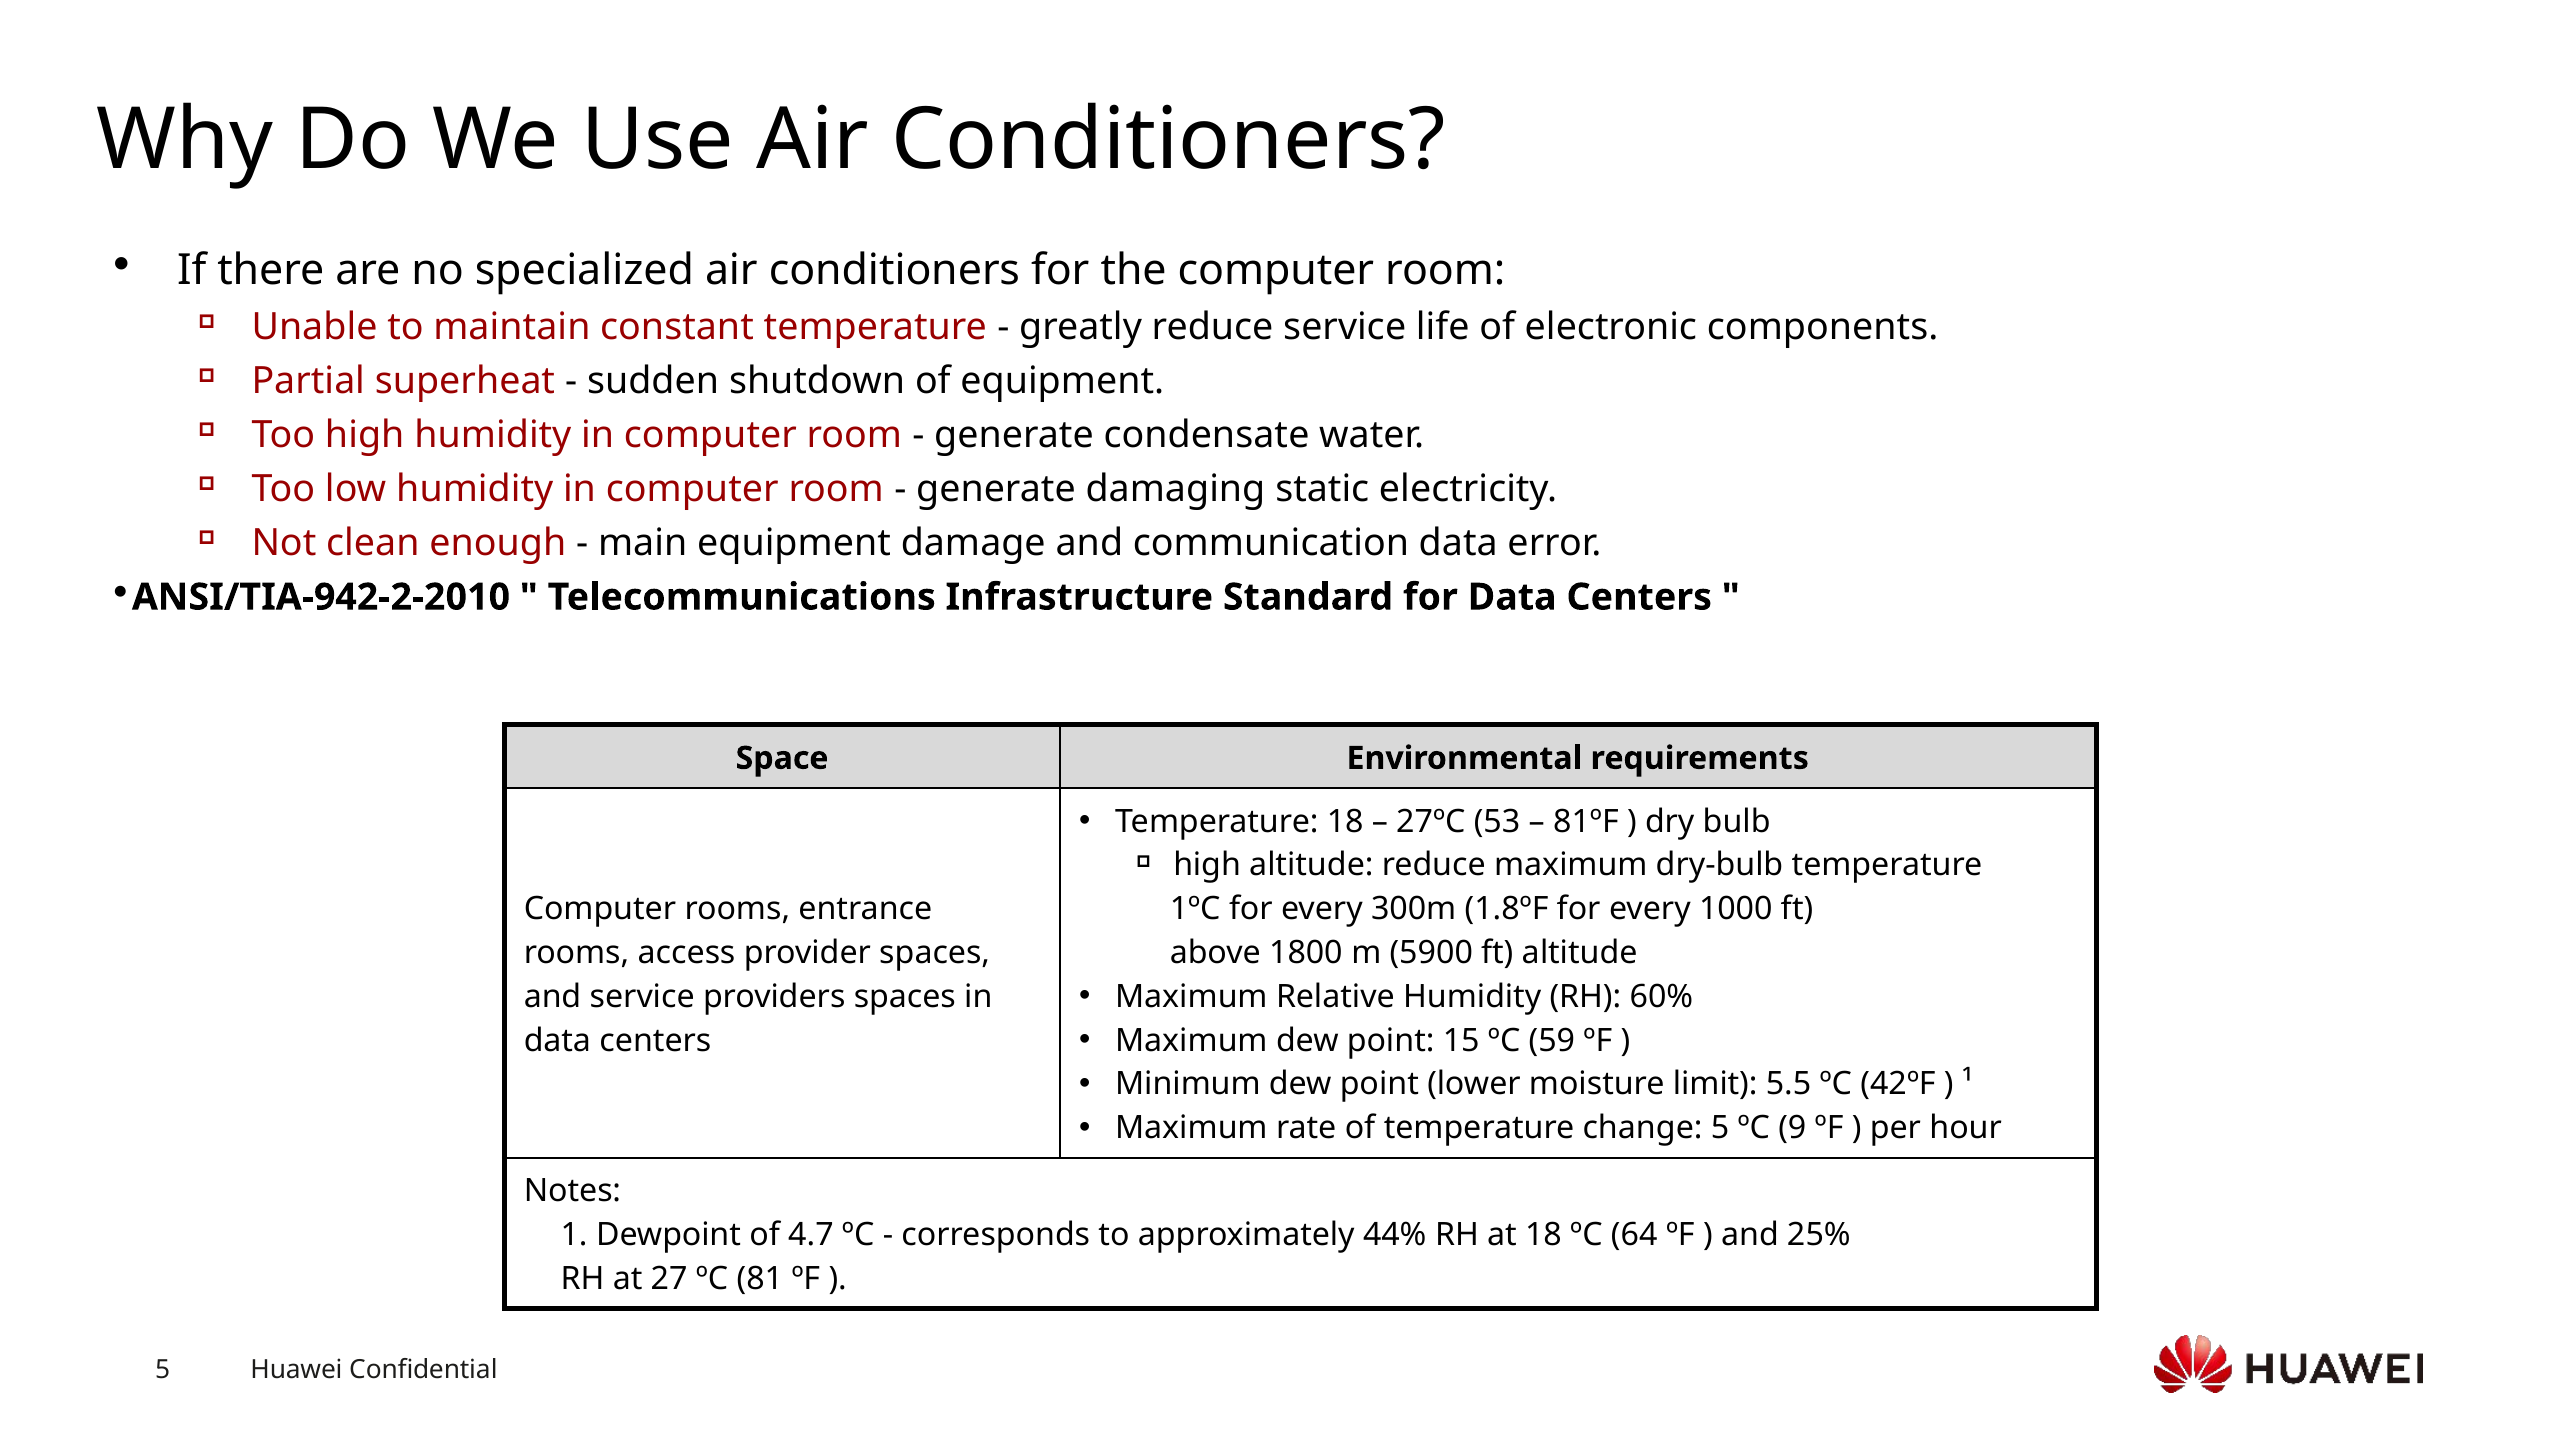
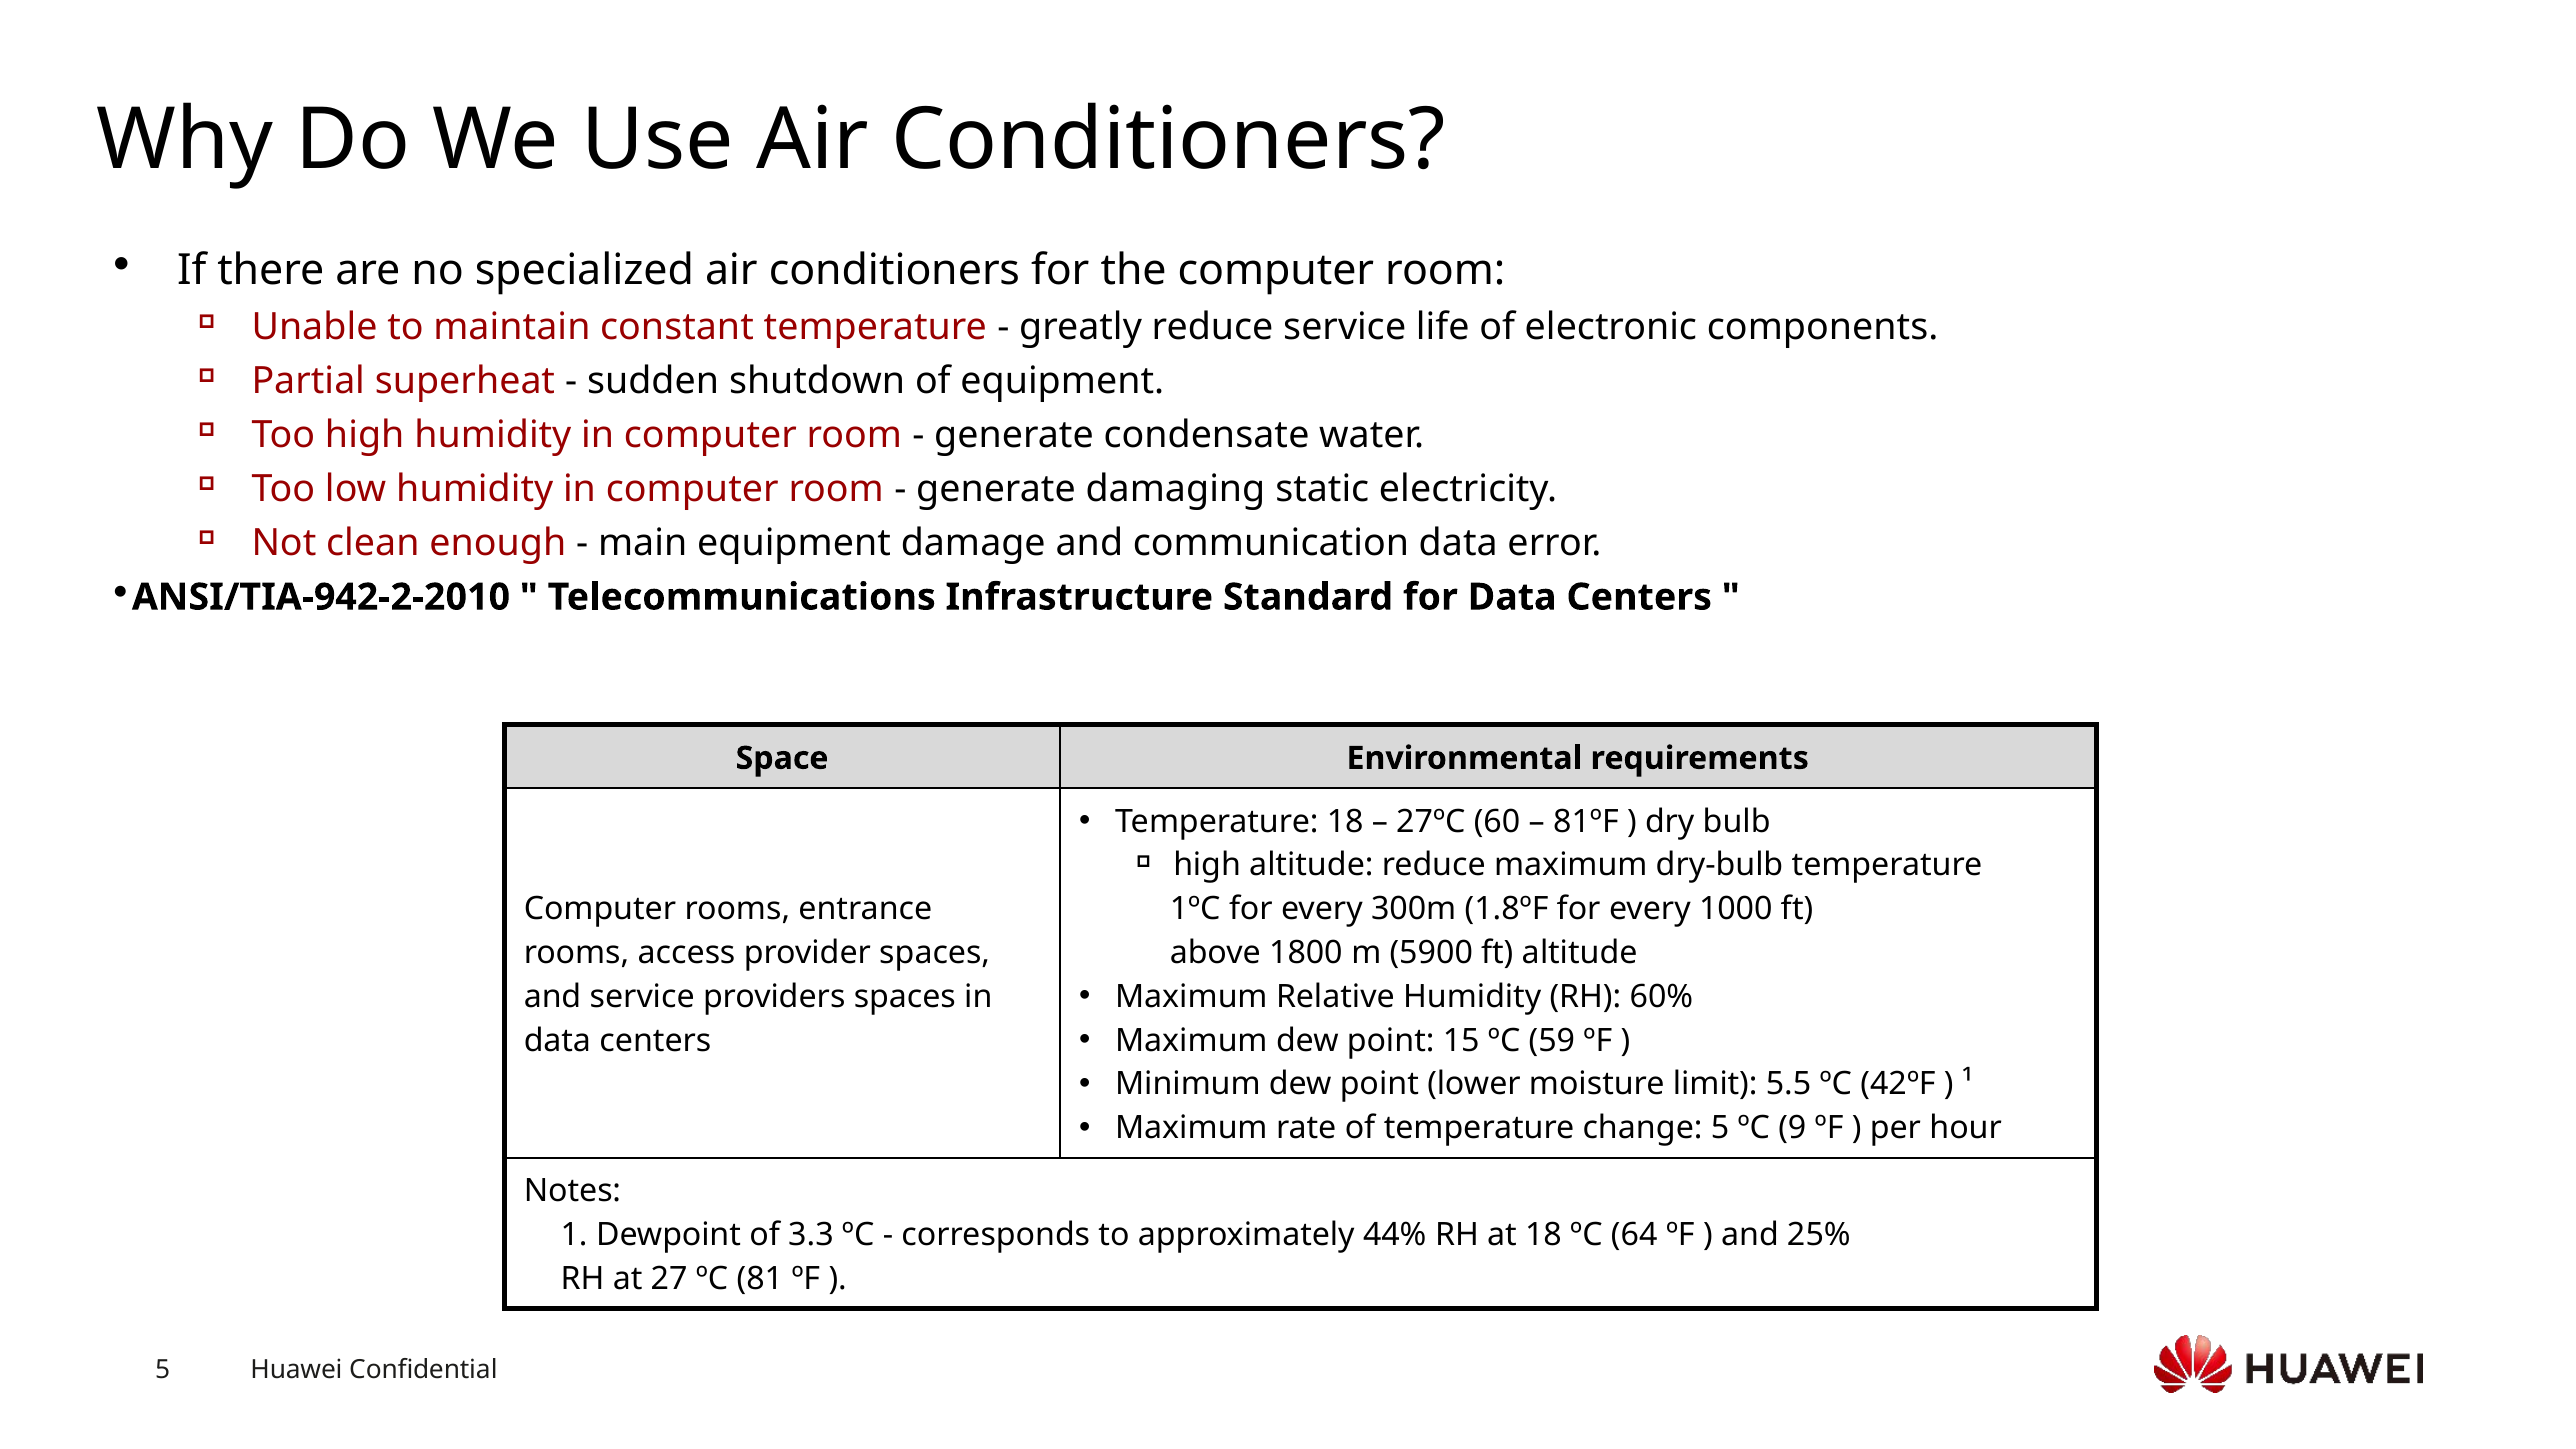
53: 53 -> 60
4.7: 4.7 -> 3.3
